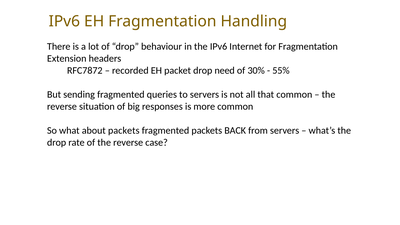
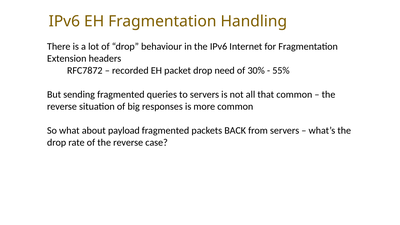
about packets: packets -> payload
